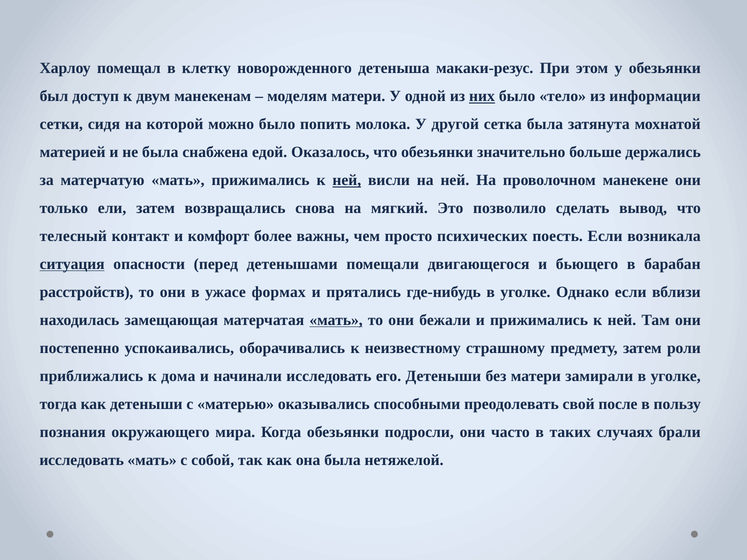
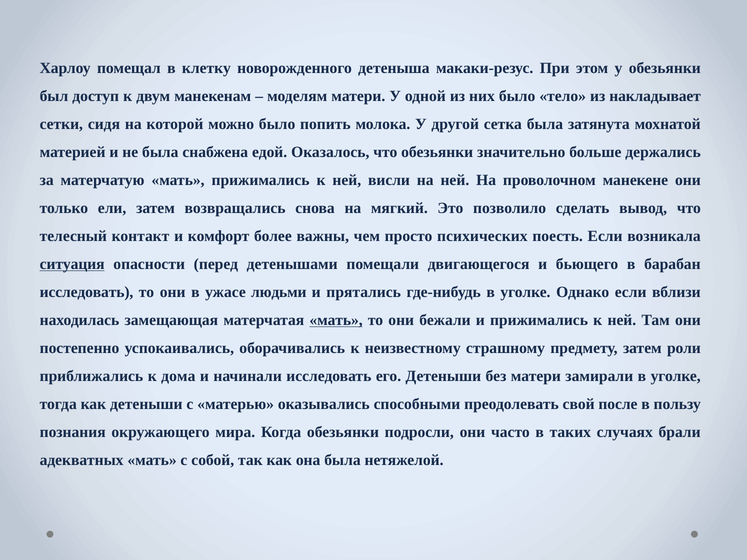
них underline: present -> none
информации: информации -> накладывает
ней at (347, 180) underline: present -> none
расстройств at (87, 292): расстройств -> исследовать
формах: формах -> людьми
исследовать at (82, 460): исследовать -> адекватных
